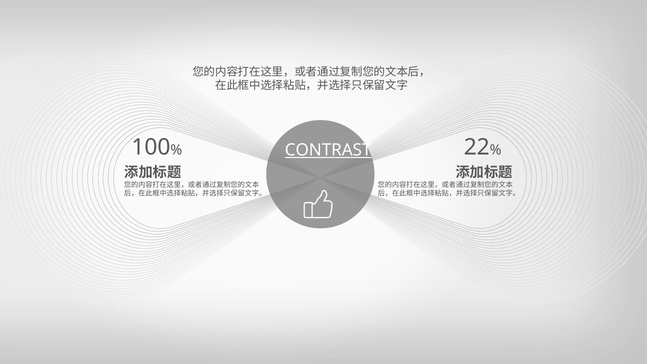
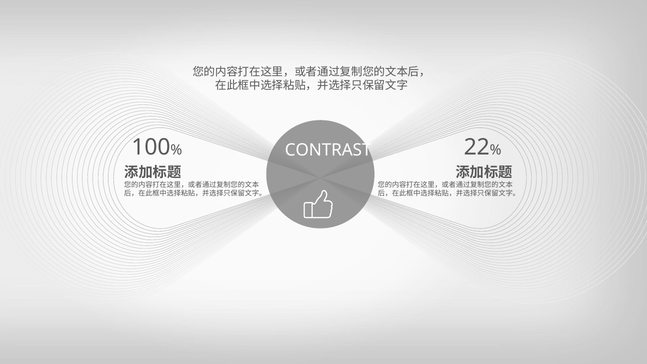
CONTRAST underline: present -> none
